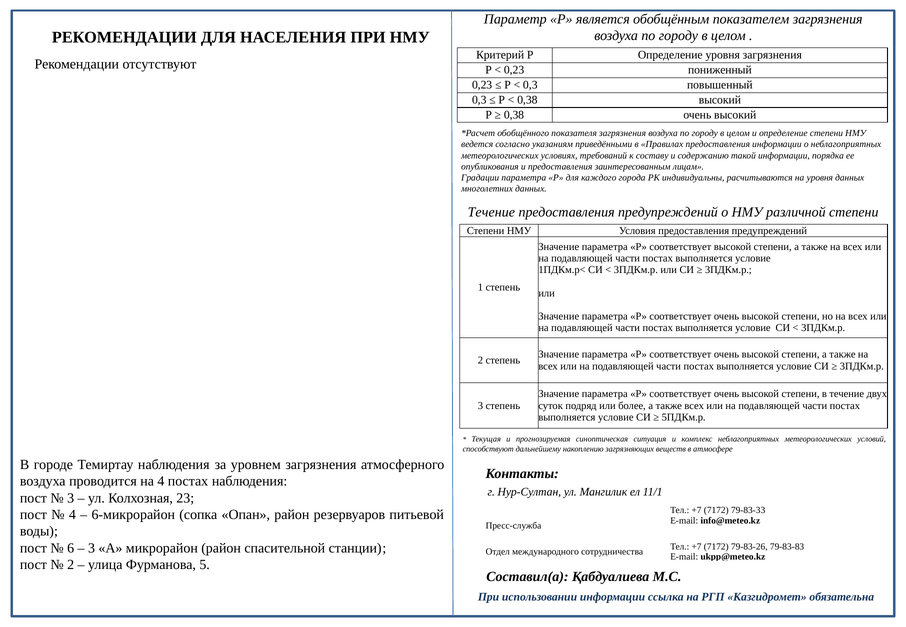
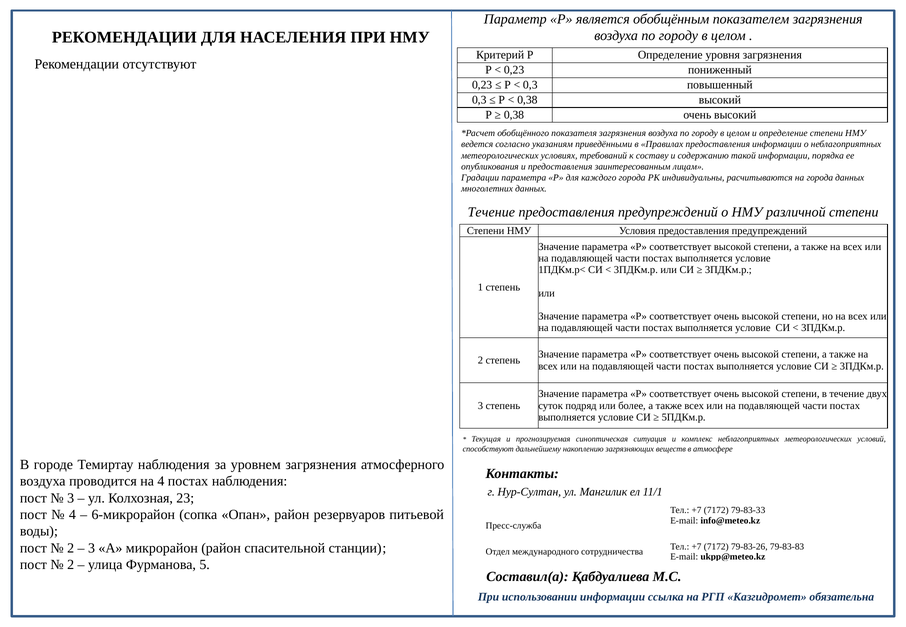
на уровня: уровня -> города
6 at (71, 548): 6 -> 2
